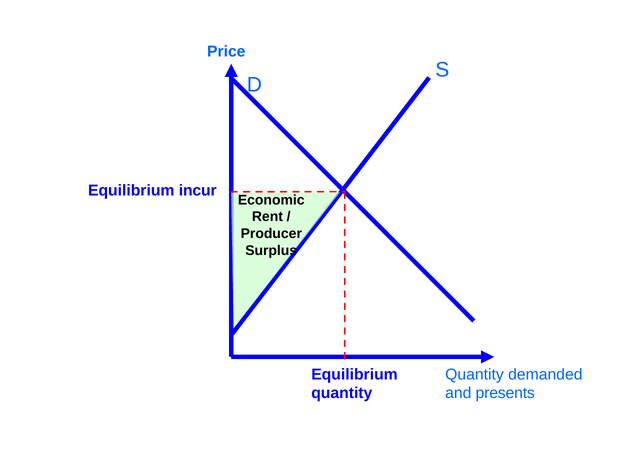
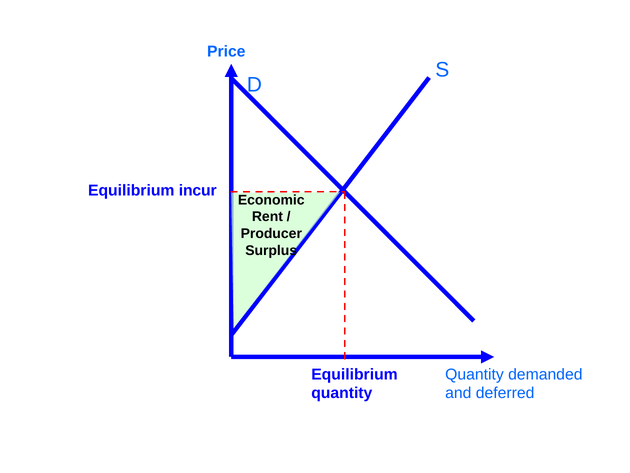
presents: presents -> deferred
